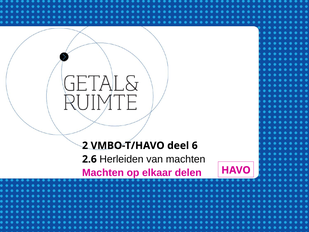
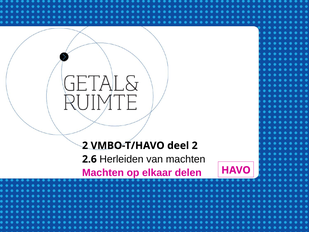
deel 6: 6 -> 2
